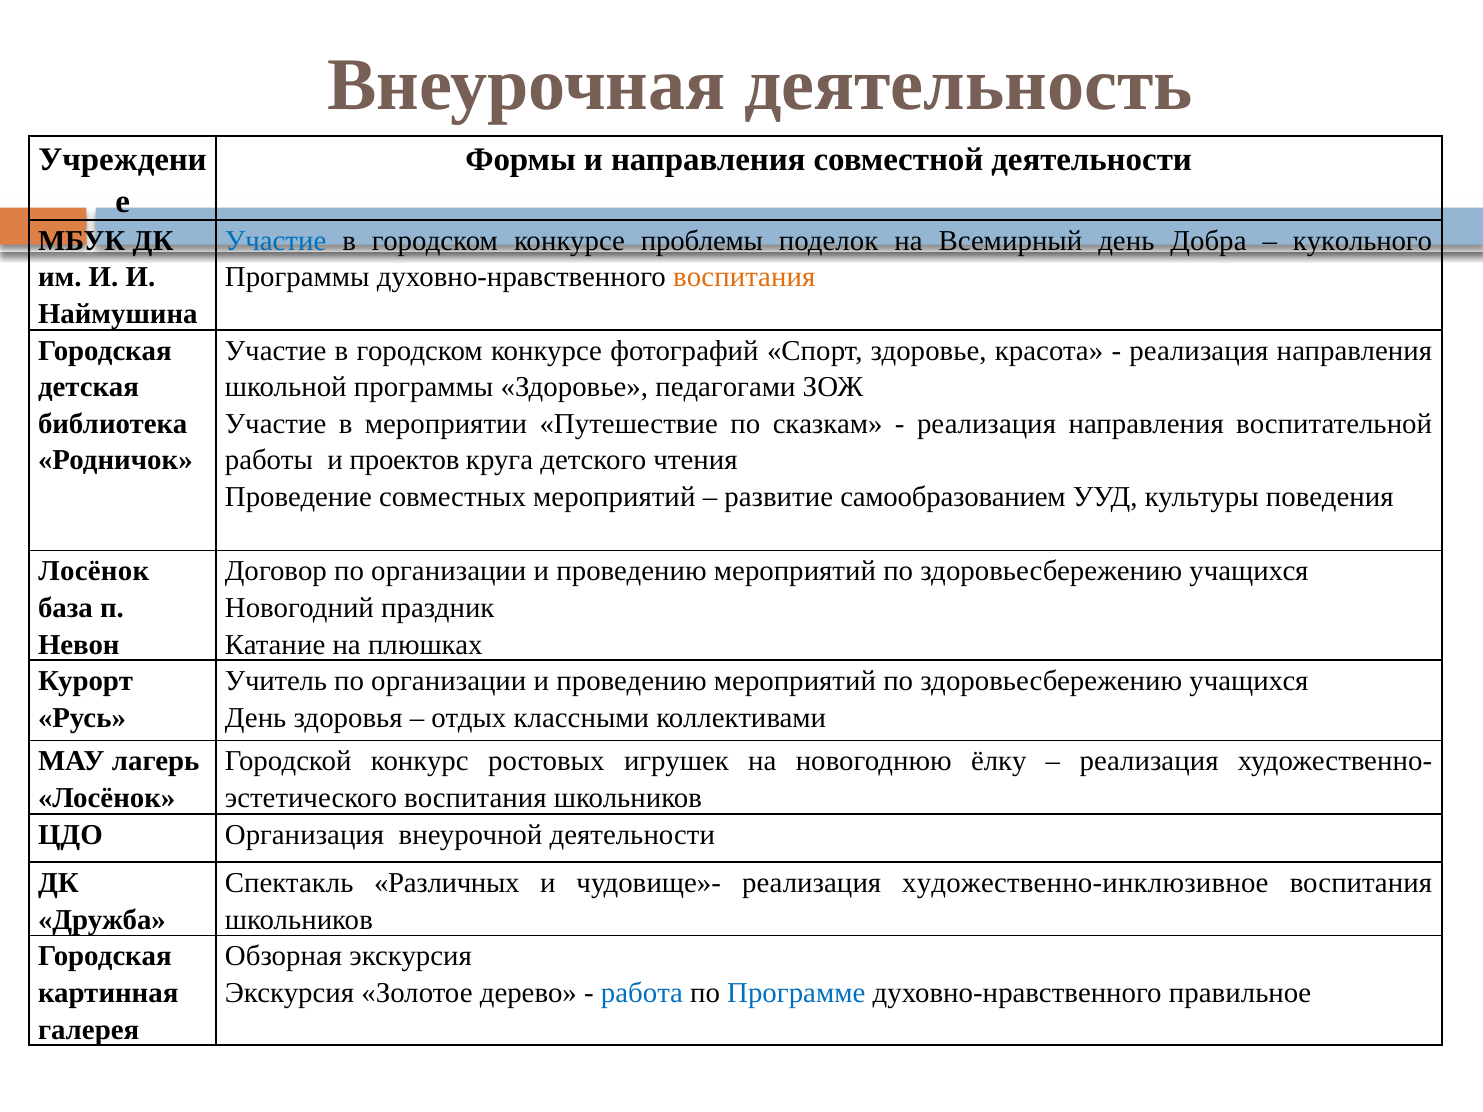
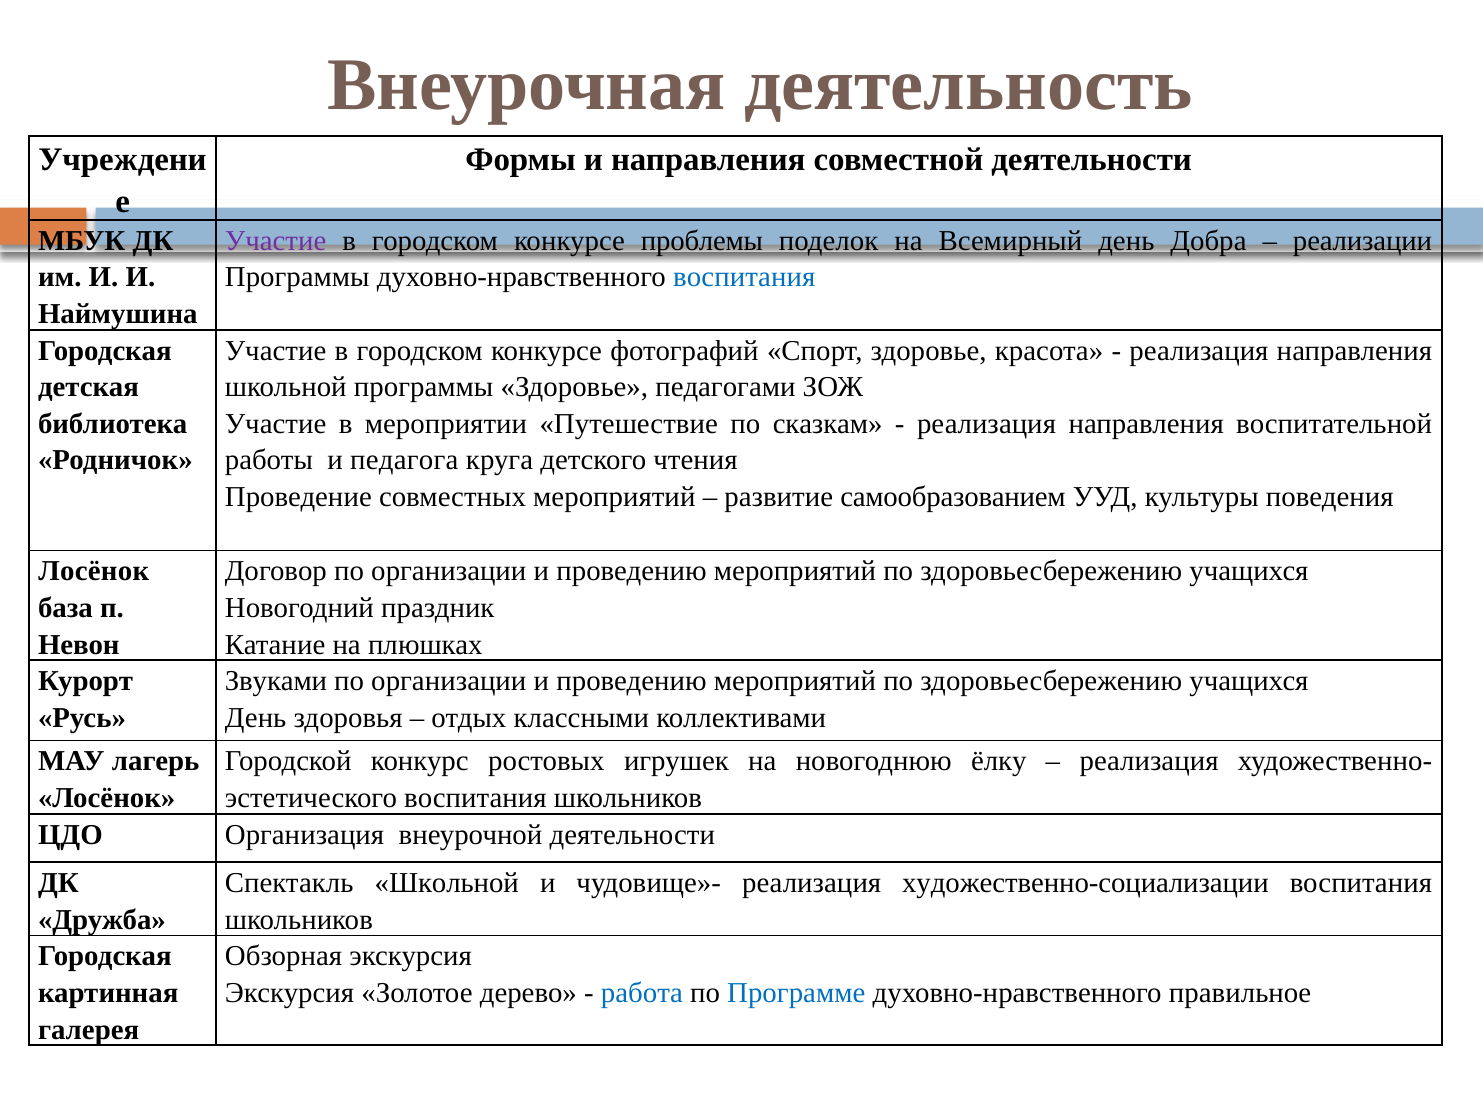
Участие at (276, 241) colour: blue -> purple
кукольного: кукольного -> реализации
воспитания at (744, 277) colour: orange -> blue
проектов: проектов -> педагога
Учитель: Учитель -> Звуками
Спектакль Различных: Различных -> Школьной
художественно-инклюзивное: художественно-инклюзивное -> художественно-социализации
